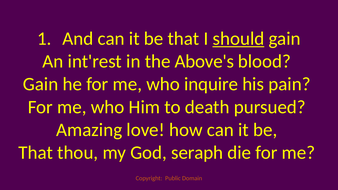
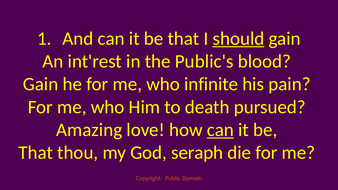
Above's: Above's -> Public's
inquire: inquire -> infinite
can at (220, 130) underline: none -> present
